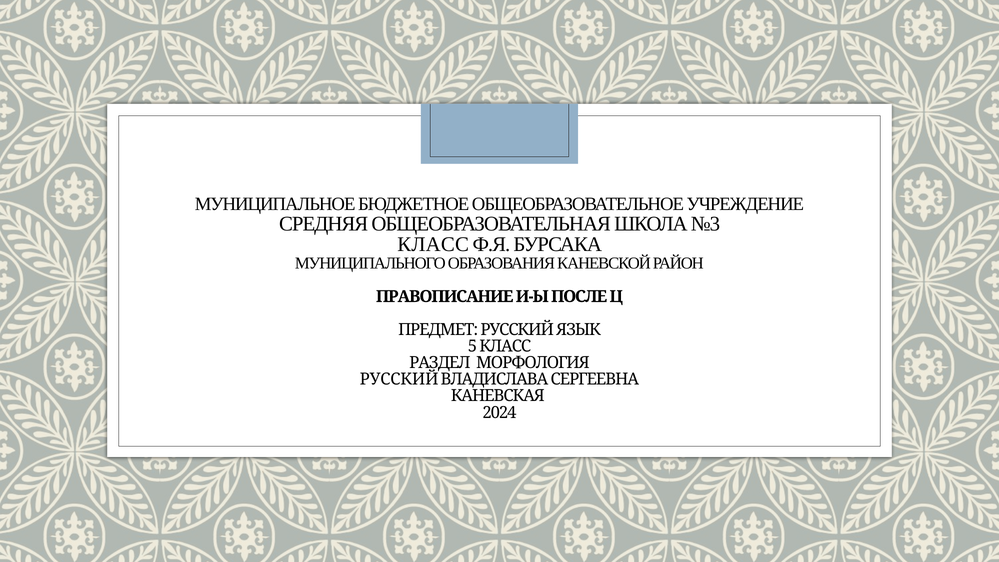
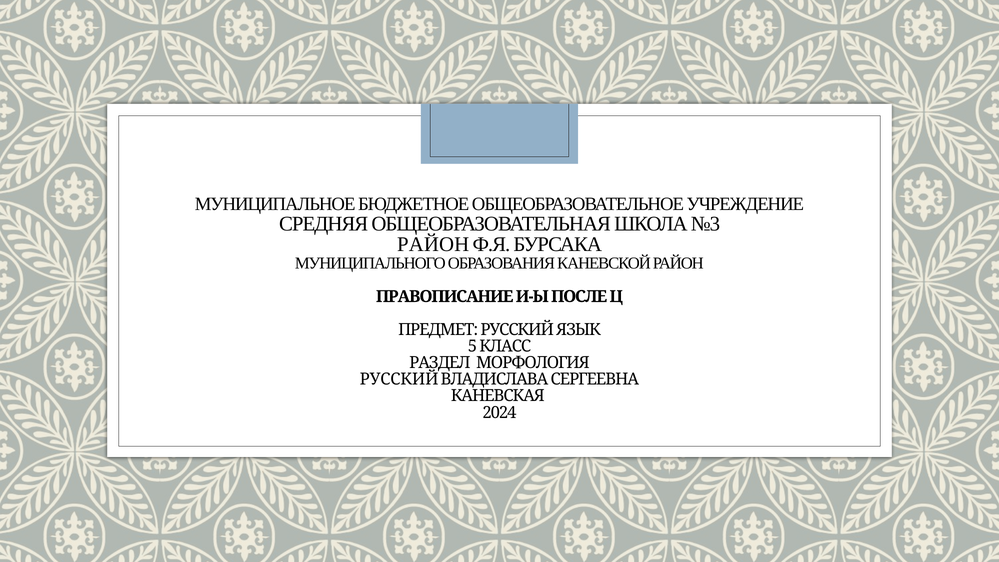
КЛАСС at (433, 245): КЛАСС -> РАЙОН
